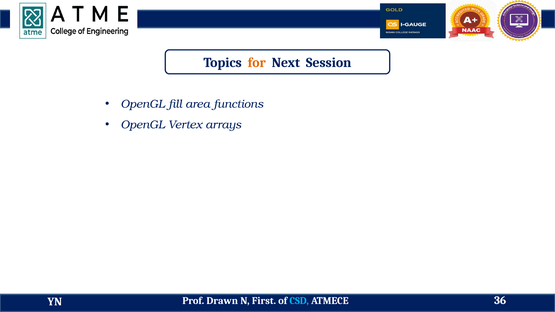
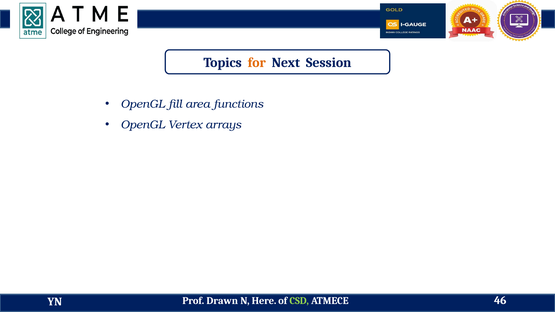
First: First -> Here
CSD colour: light blue -> light green
36: 36 -> 46
